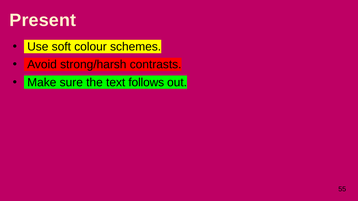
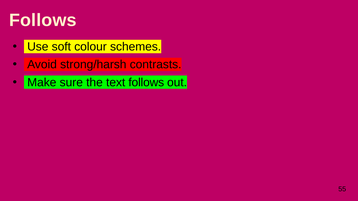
Present at (43, 20): Present -> Follows
